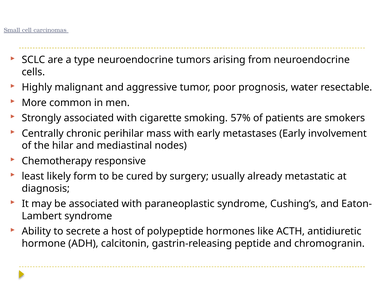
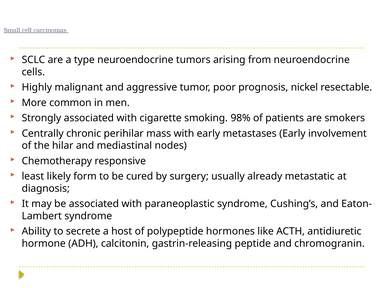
water: water -> nickel
57%: 57% -> 98%
